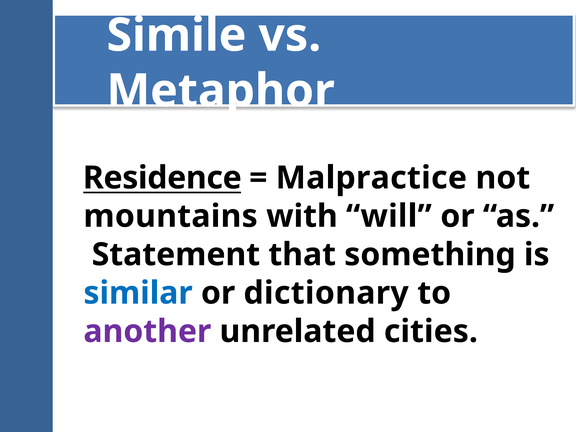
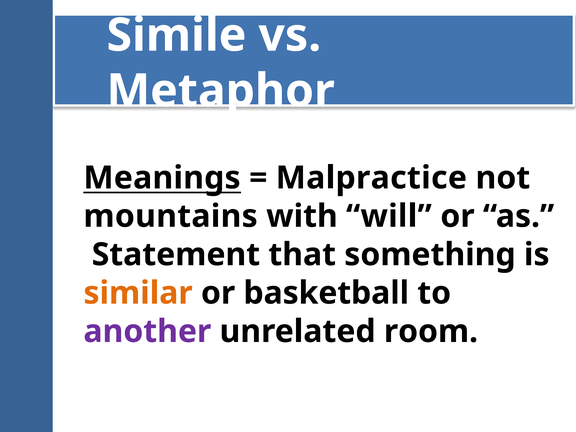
Residence: Residence -> Meanings
similar colour: blue -> orange
dictionary: dictionary -> basketball
cities: cities -> room
